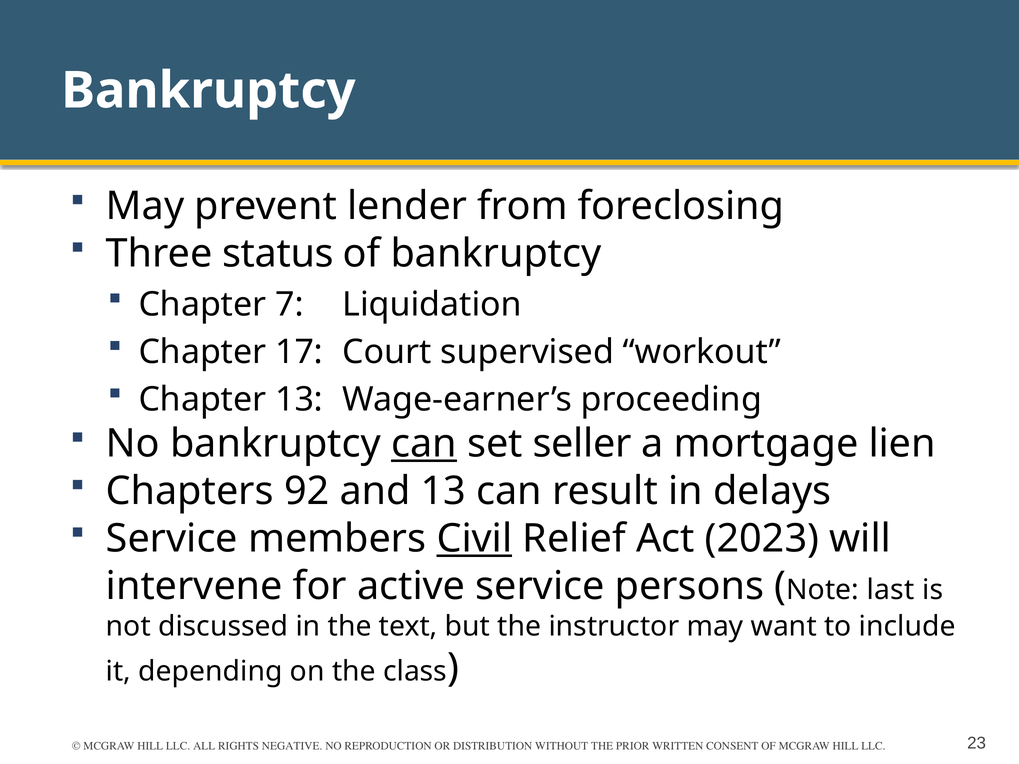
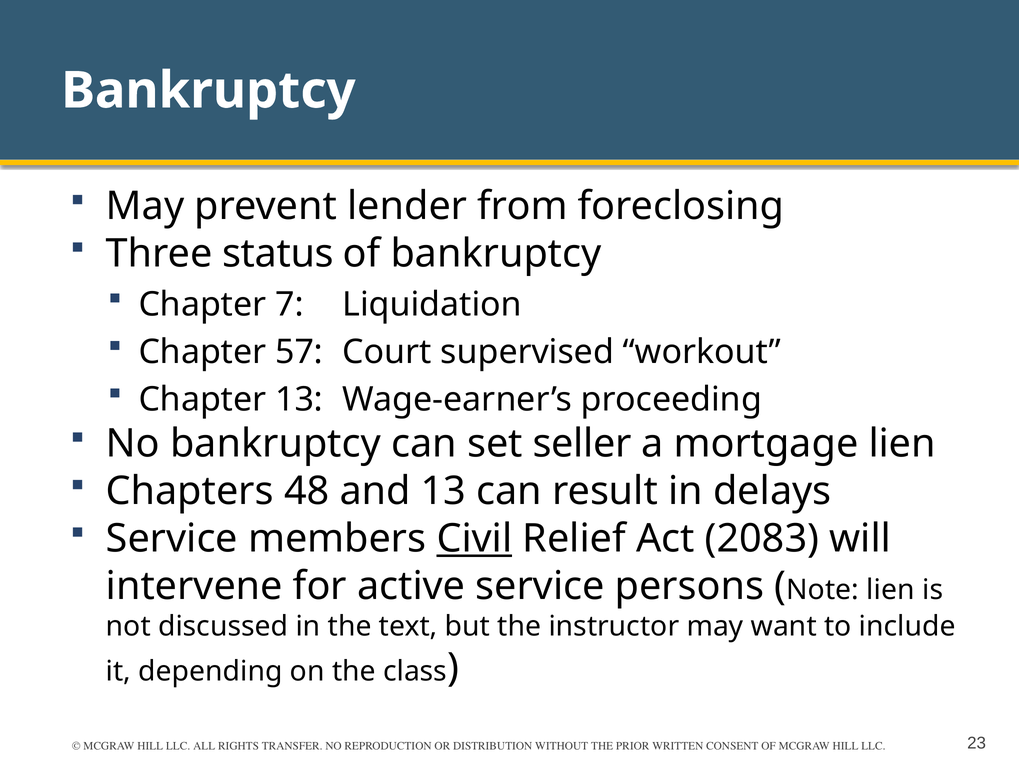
17: 17 -> 57
can at (424, 444) underline: present -> none
92: 92 -> 48
2023: 2023 -> 2083
Note last: last -> lien
NEGATIVE: NEGATIVE -> TRANSFER
